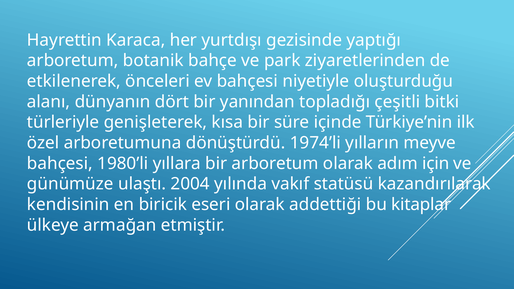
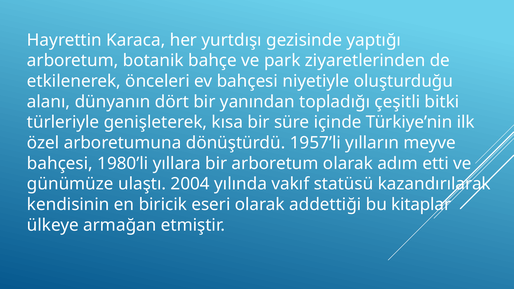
1974’li: 1974’li -> 1957’li
için: için -> etti
